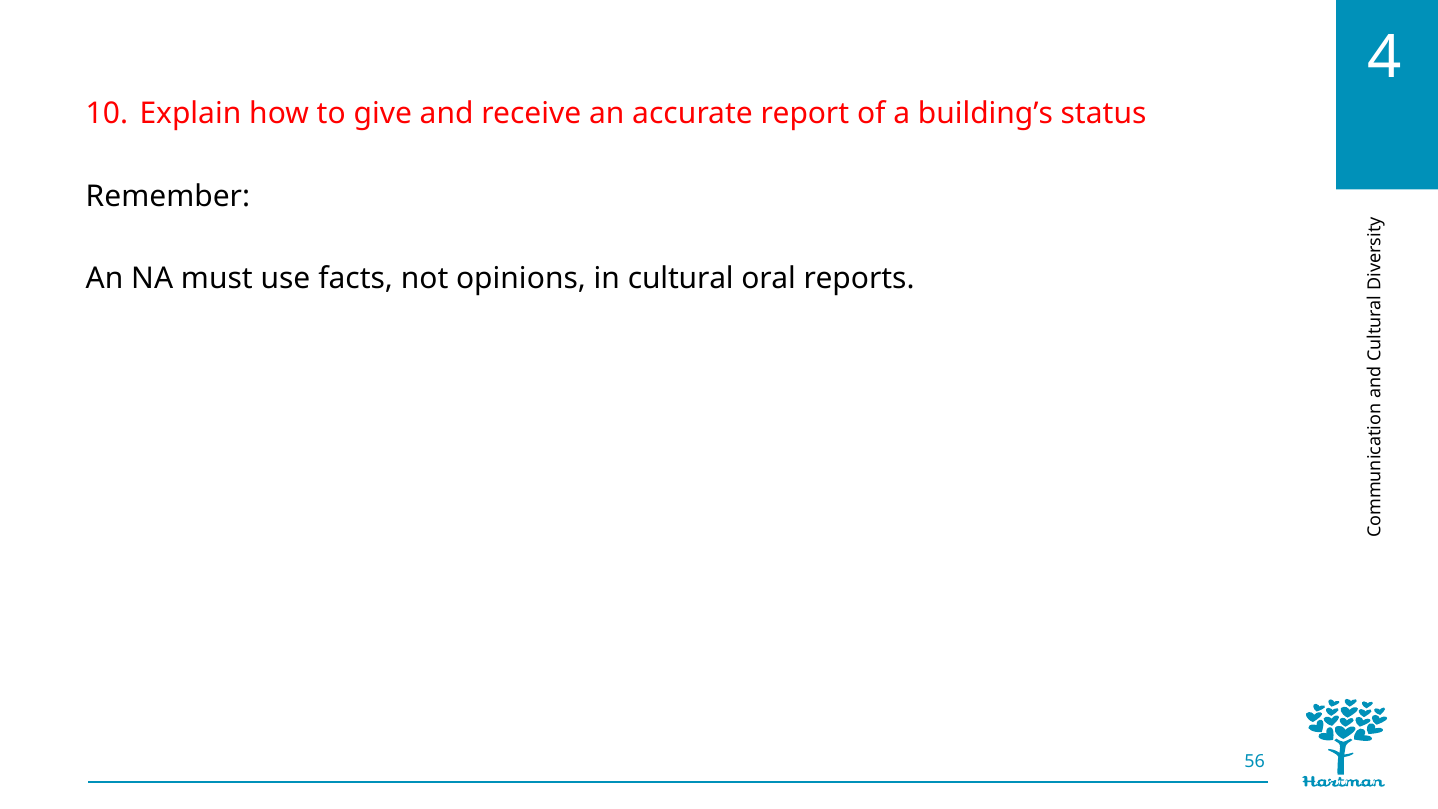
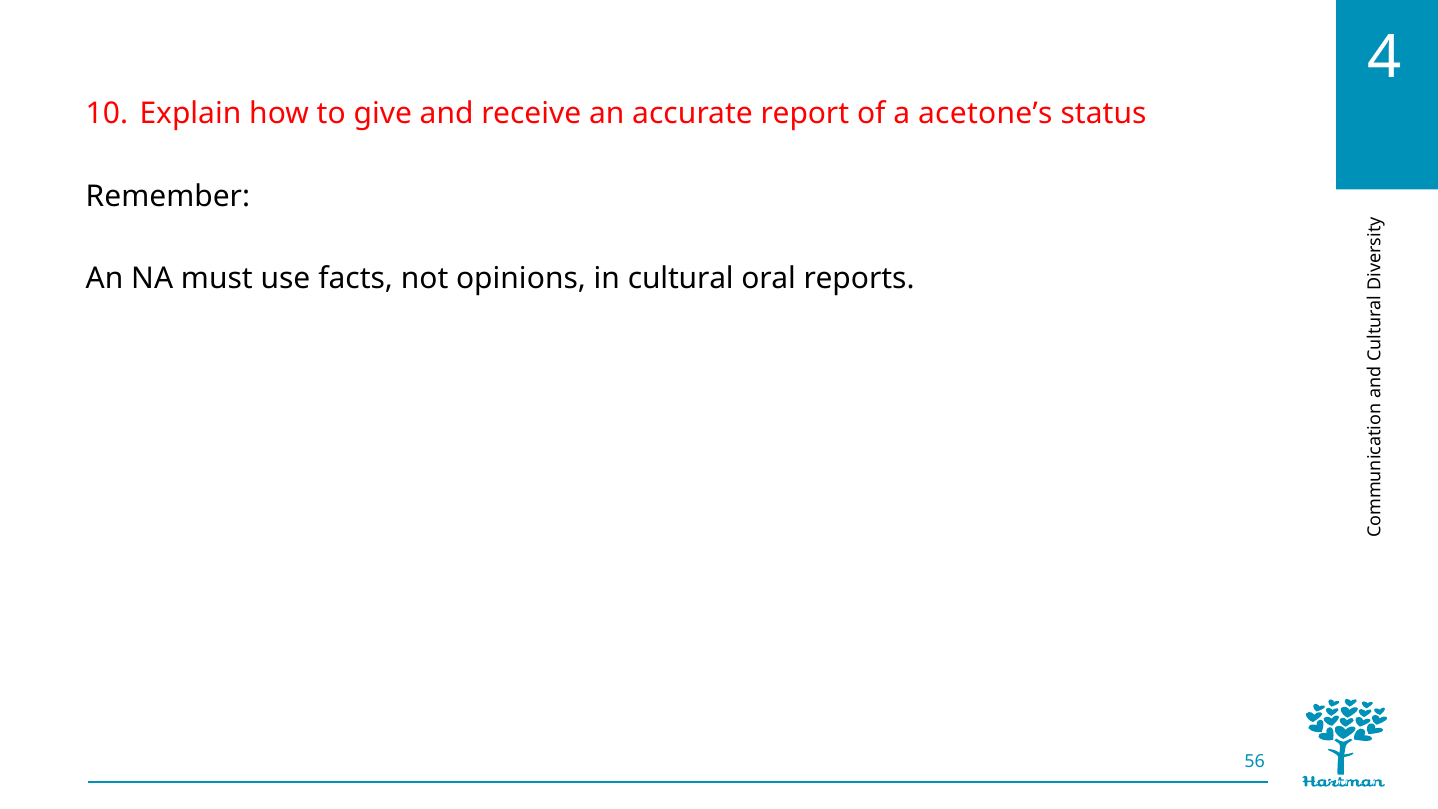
building’s: building’s -> acetone’s
